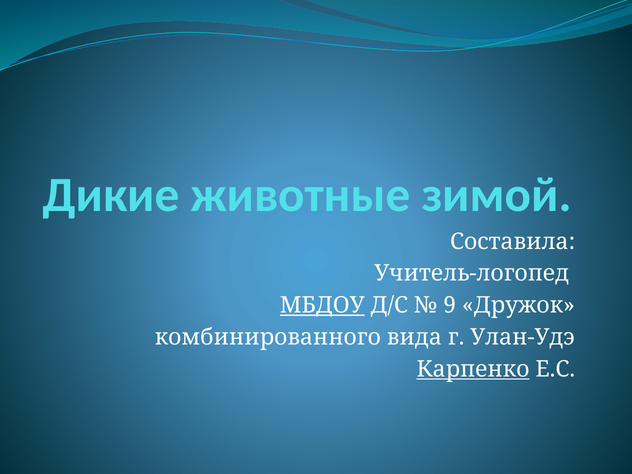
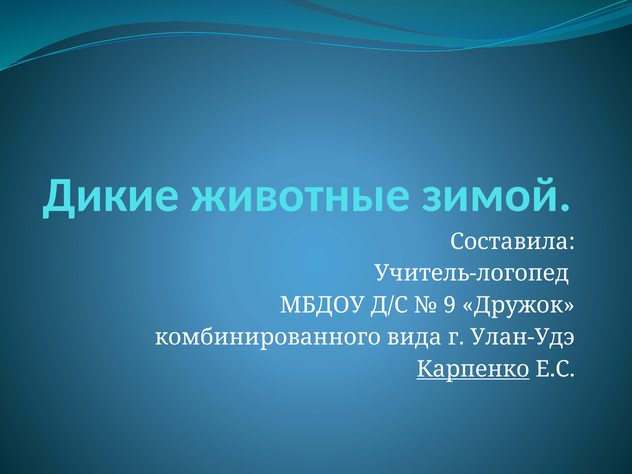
МБДОУ underline: present -> none
